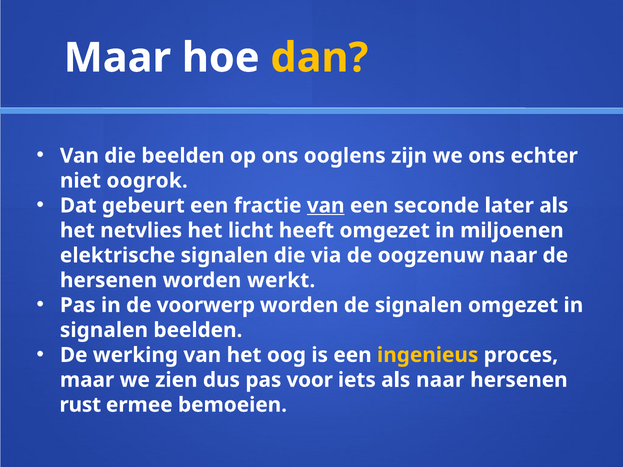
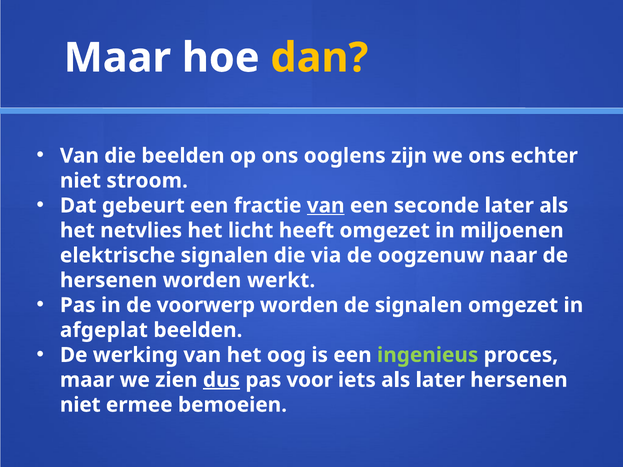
oogrok: oogrok -> stroom
signalen at (104, 330): signalen -> afgeplat
ingenieus colour: yellow -> light green
dus underline: none -> present
als naar: naar -> later
rust at (80, 405): rust -> niet
